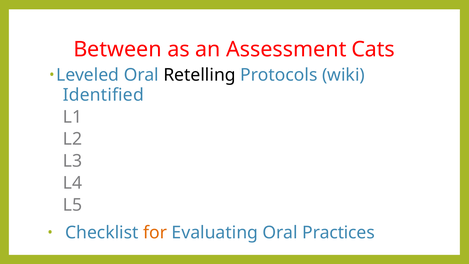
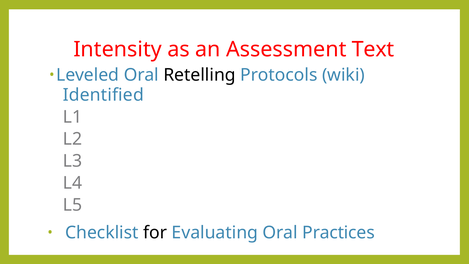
Between: Between -> Intensity
Cats: Cats -> Text
for colour: orange -> black
